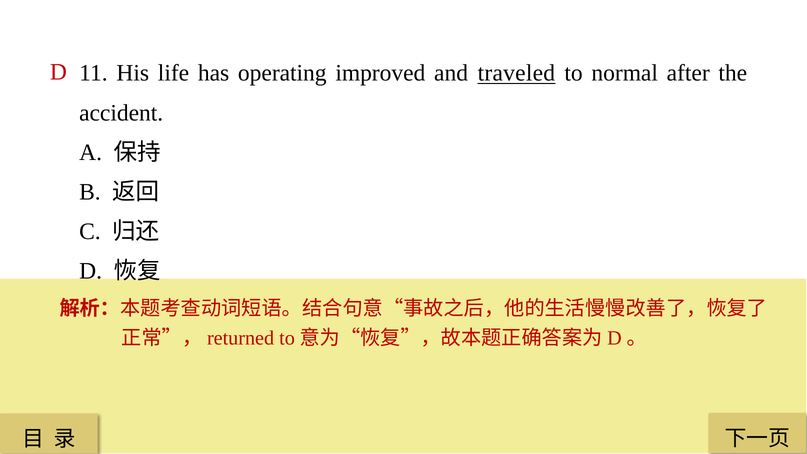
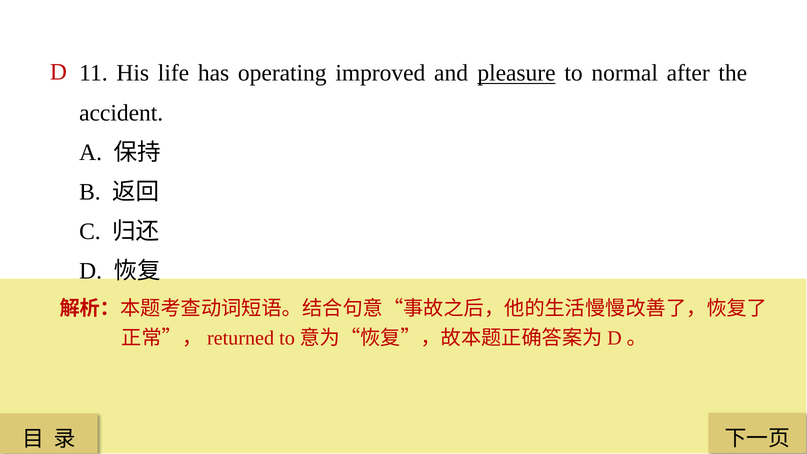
traveled: traveled -> pleasure
